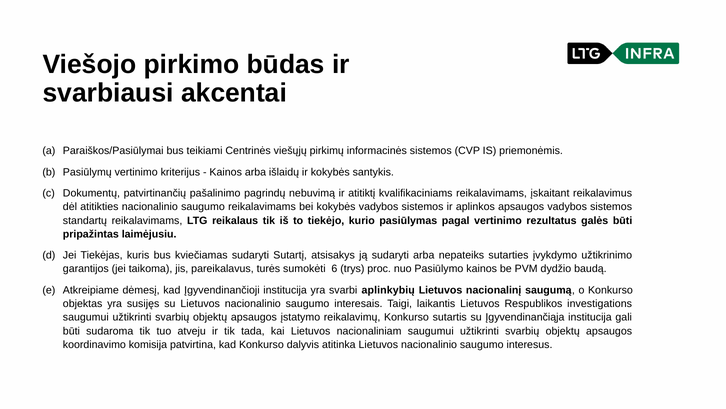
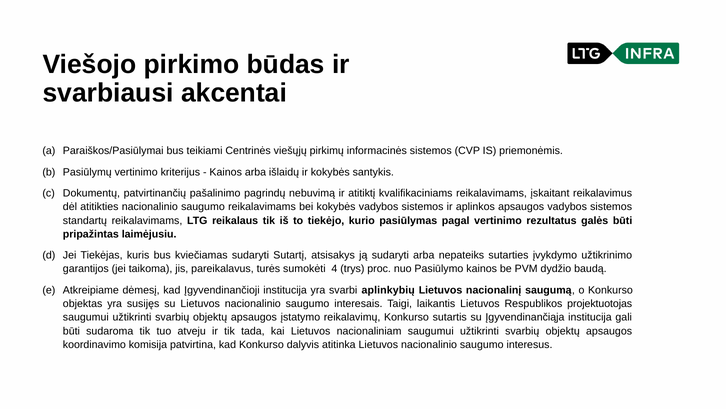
6: 6 -> 4
investigations: investigations -> projektuotojas
